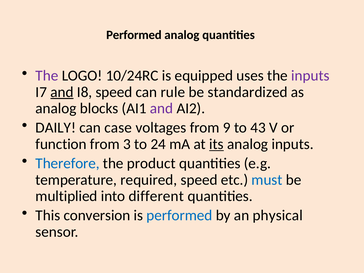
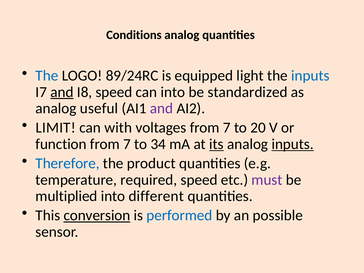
Performed at (134, 35): Performed -> Conditions
The at (47, 76) colour: purple -> blue
10/24RC: 10/24RC -> 89/24RC
uses: uses -> light
inputs at (310, 76) colour: purple -> blue
can rule: rule -> into
blocks: blocks -> useful
DAILY: DAILY -> LIMIT
case: case -> with
voltages from 9: 9 -> 7
43: 43 -> 20
3 at (127, 144): 3 -> 7
24: 24 -> 34
inputs at (293, 144) underline: none -> present
must colour: blue -> purple
conversion underline: none -> present
physical: physical -> possible
